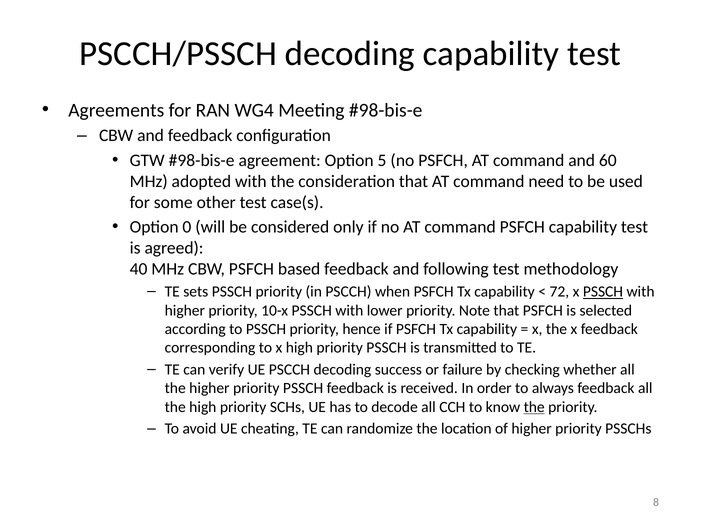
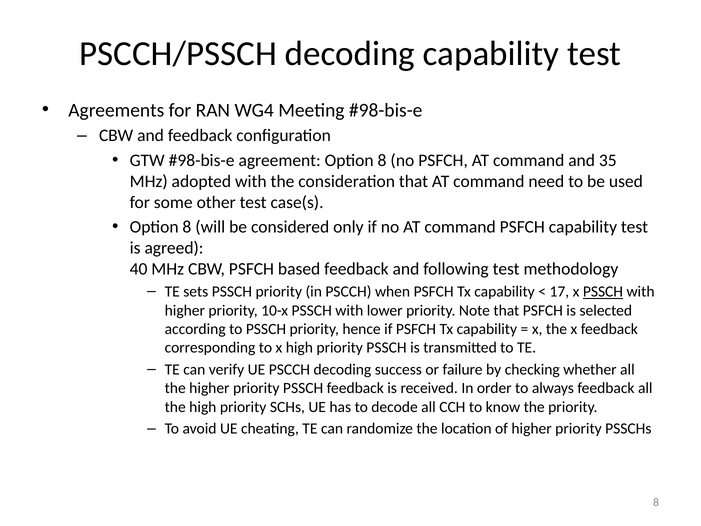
agreement Option 5: 5 -> 8
60: 60 -> 35
0 at (187, 227): 0 -> 8
72: 72 -> 17
the at (534, 407) underline: present -> none
